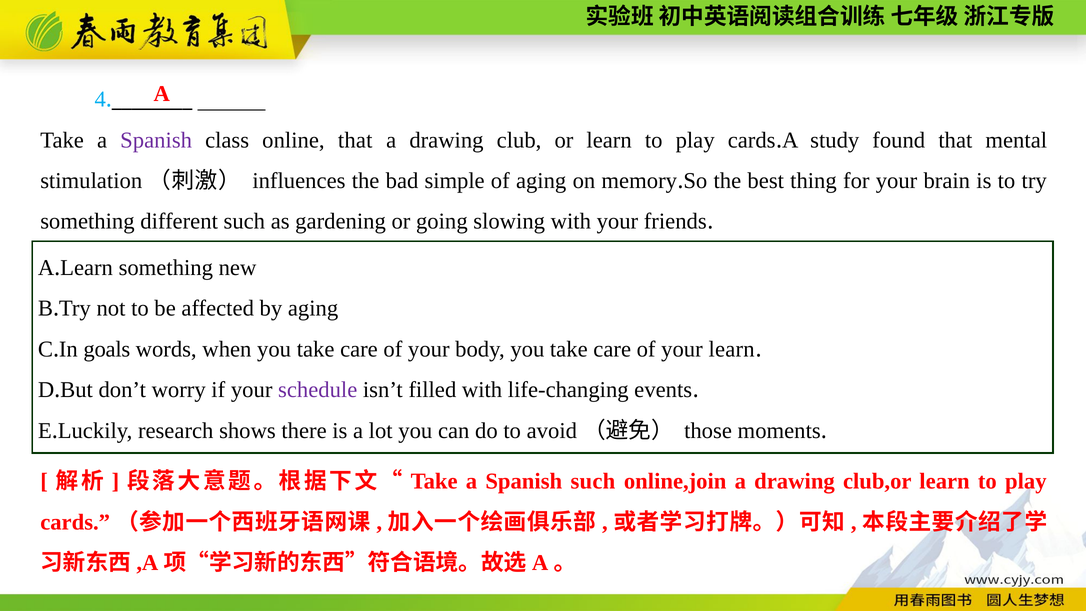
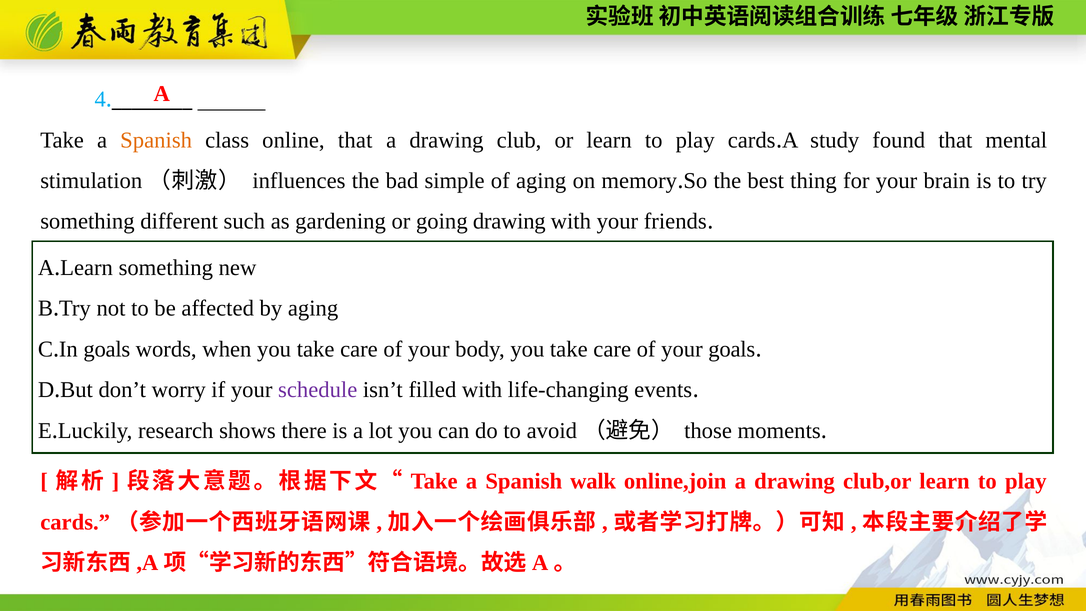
Spanish at (156, 140) colour: purple -> orange
going slowing: slowing -> drawing
your learn: learn -> goals
Spanish such: such -> walk
